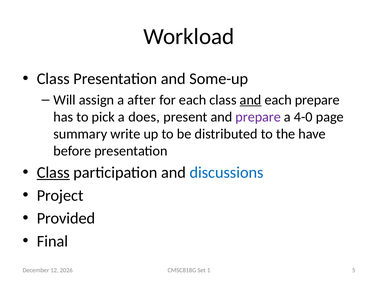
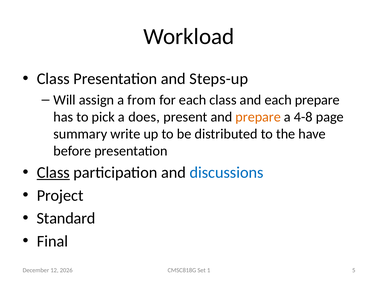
Some-up: Some-up -> Steps-up
after: after -> from
and at (251, 100) underline: present -> none
prepare at (258, 117) colour: purple -> orange
4-0: 4-0 -> 4-8
Provided: Provided -> Standard
